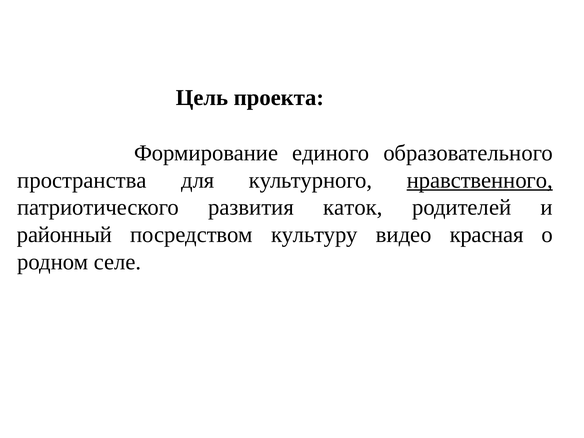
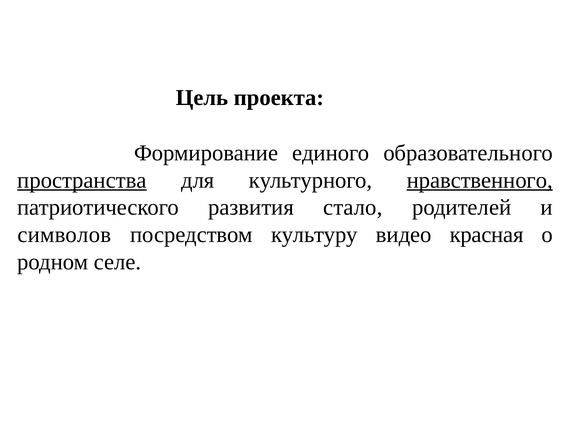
пространства underline: none -> present
каток: каток -> стало
районный: районный -> символов
